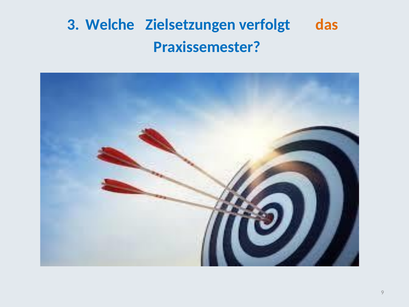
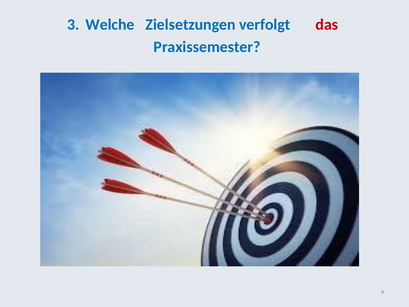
das colour: orange -> red
